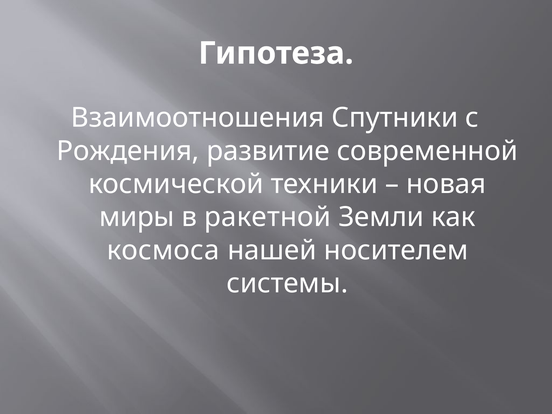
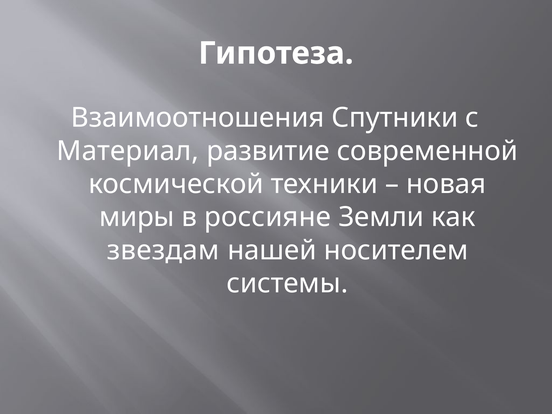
Рождения: Рождения -> Материал
ракетной: ракетной -> россияне
космоса: космоса -> звездам
